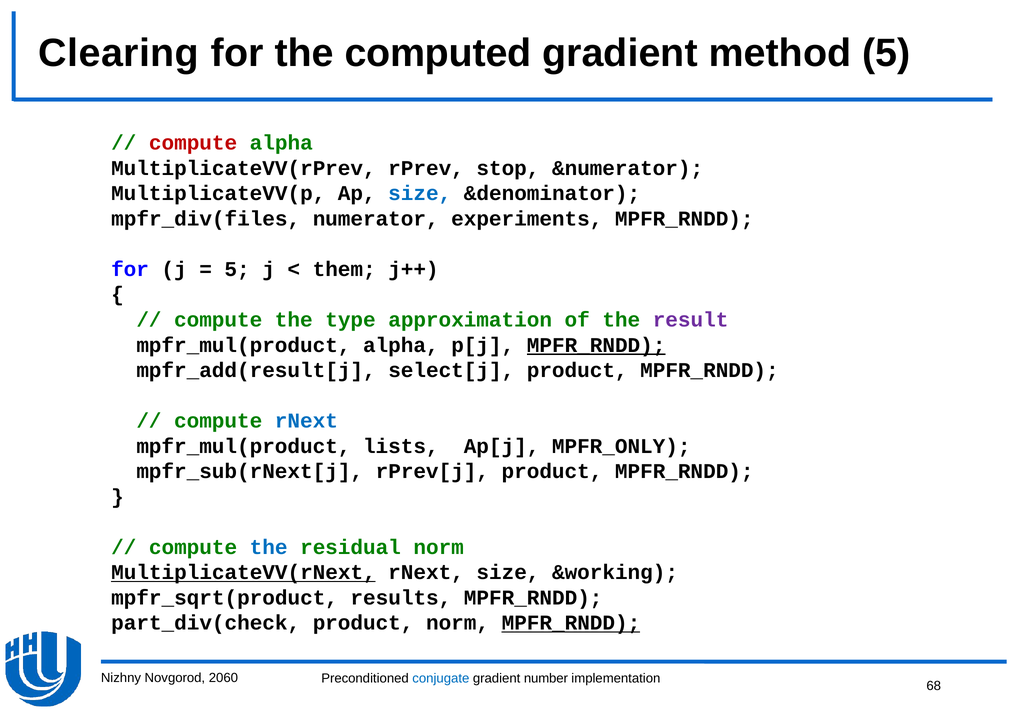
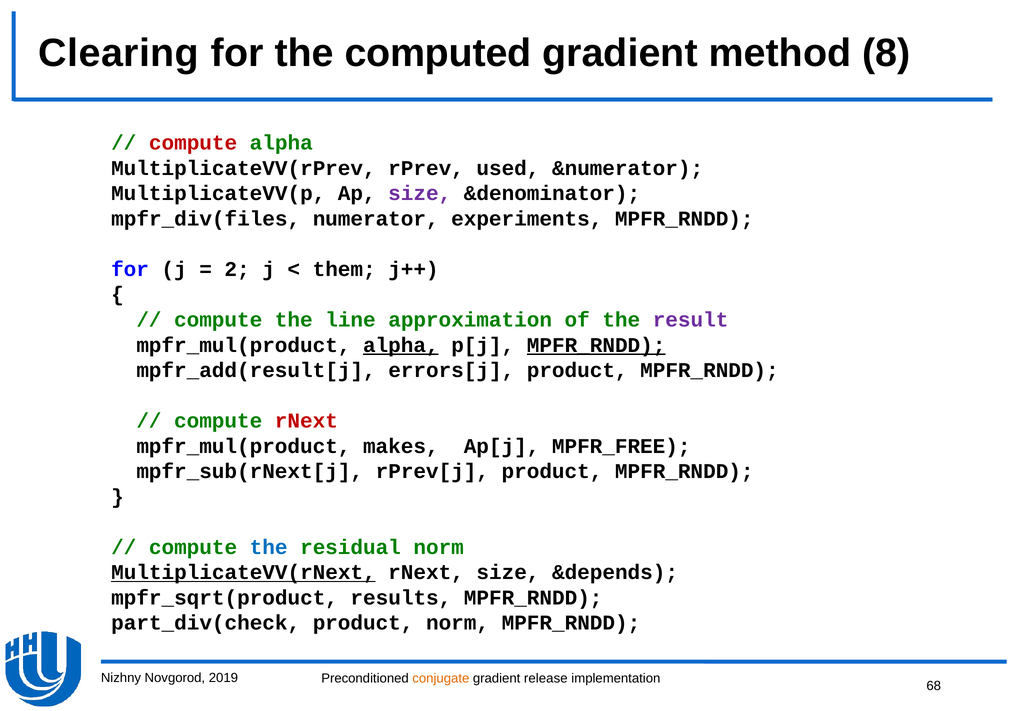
method 5: 5 -> 8
stop: stop -> used
size at (420, 193) colour: blue -> purple
5 at (237, 269): 5 -> 2
type: type -> line
alpha at (401, 345) underline: none -> present
select[j: select[j -> errors[j
rNext at (306, 421) colour: blue -> red
lists: lists -> makes
MPFR_ONLY: MPFR_ONLY -> MPFR_FREE
&working: &working -> &depends
MPFR_RNDD at (571, 623) underline: present -> none
2060: 2060 -> 2019
conjugate colour: blue -> orange
number: number -> release
